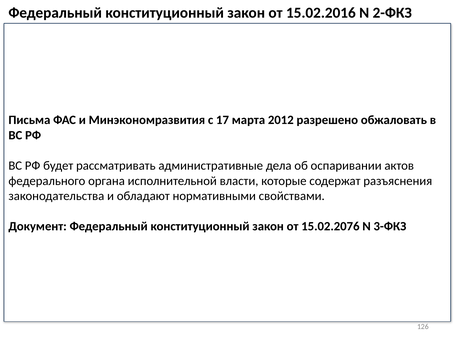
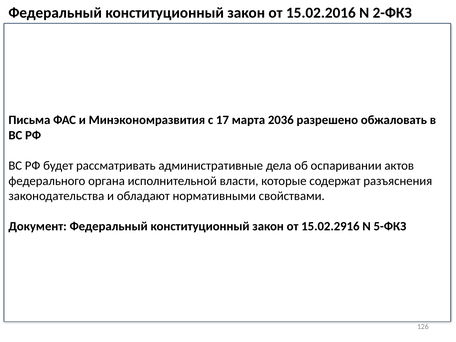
2012: 2012 -> 2036
15.02.2076: 15.02.2076 -> 15.02.2916
3-ФКЗ: 3-ФКЗ -> 5-ФКЗ
